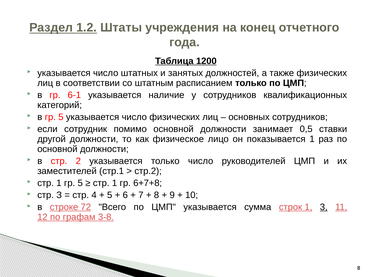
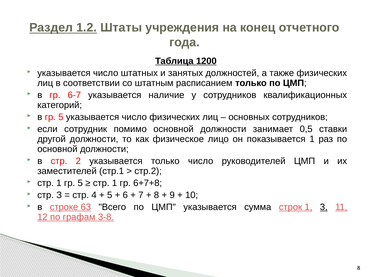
6-1: 6-1 -> 6-7
72: 72 -> 63
